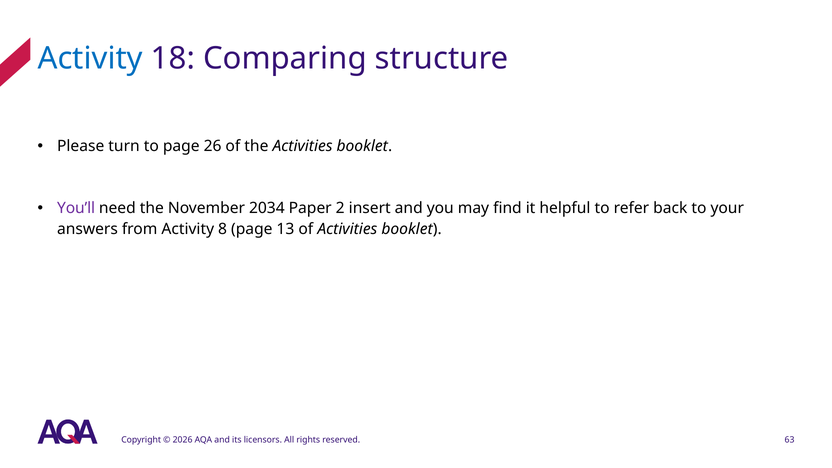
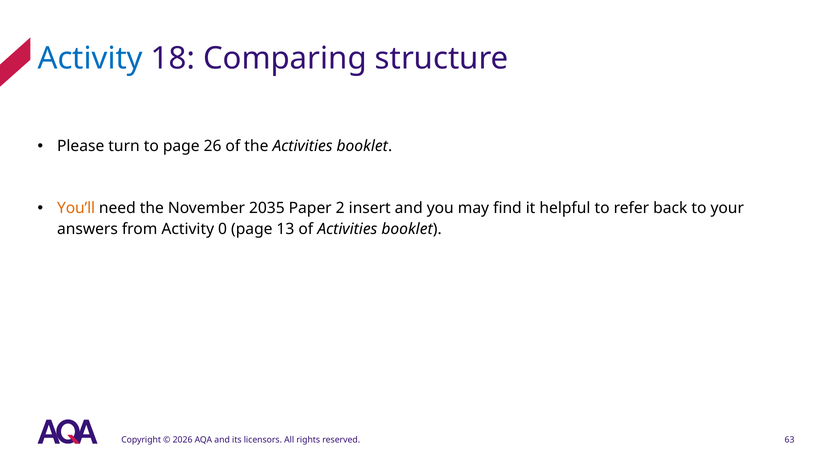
You’ll colour: purple -> orange
2034: 2034 -> 2035
8: 8 -> 0
